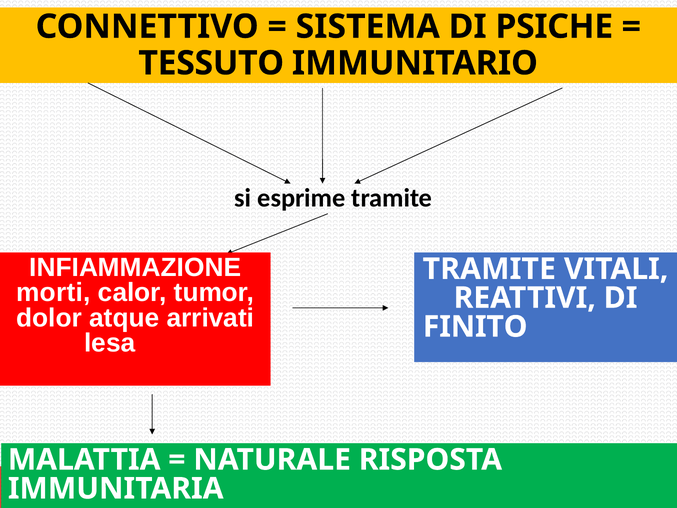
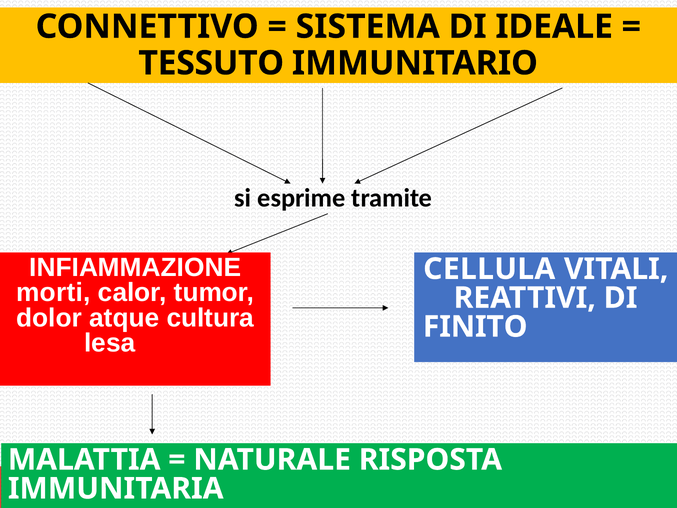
PSICHE: PSICHE -> IDEALE
TRAMITE at (489, 269): TRAMITE -> CELLULA
arrivati: arrivati -> cultura
